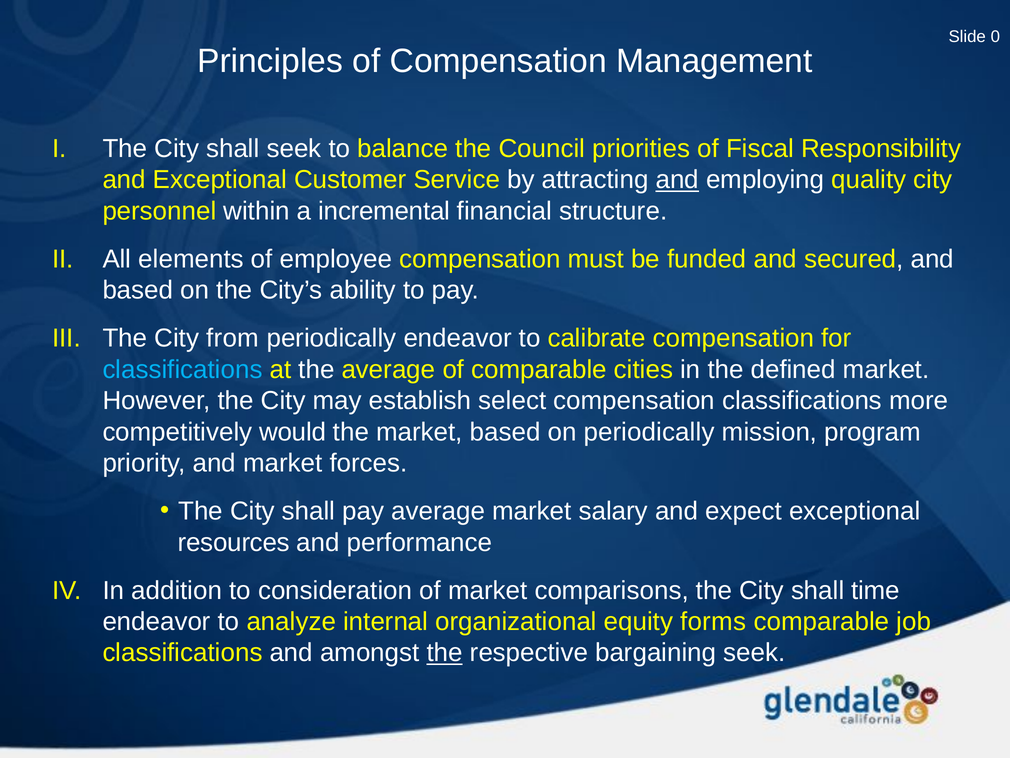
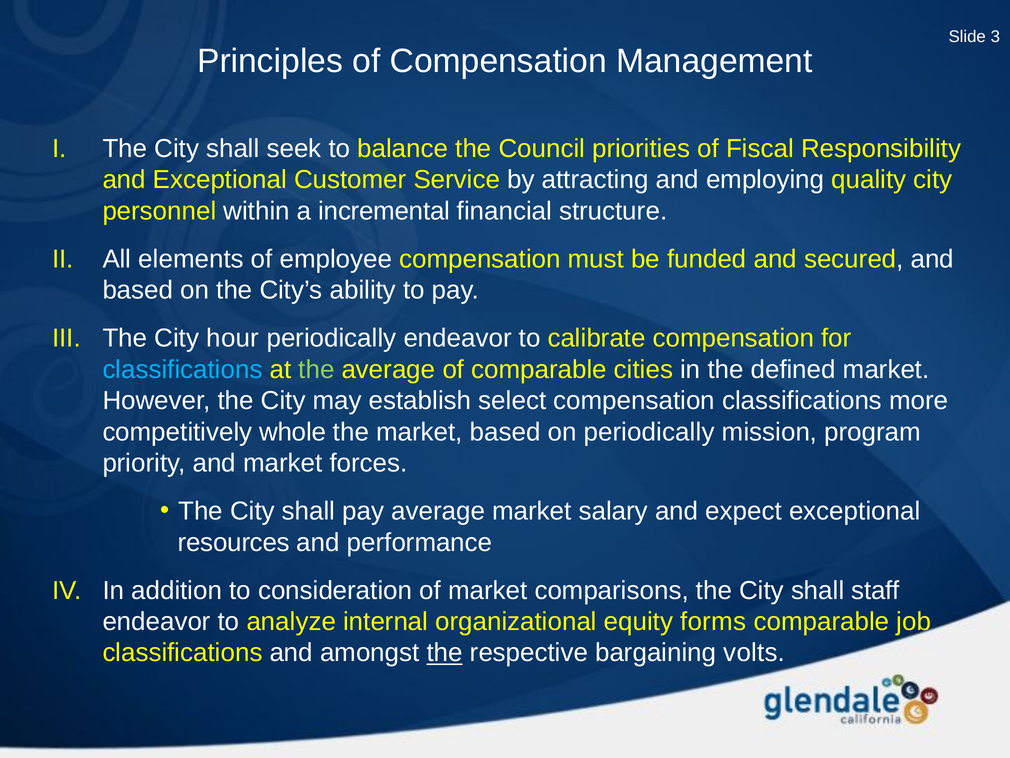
0: 0 -> 3
and at (677, 180) underline: present -> none
from: from -> hour
the at (316, 369) colour: white -> light green
would: would -> whole
time: time -> staff
bargaining seek: seek -> volts
